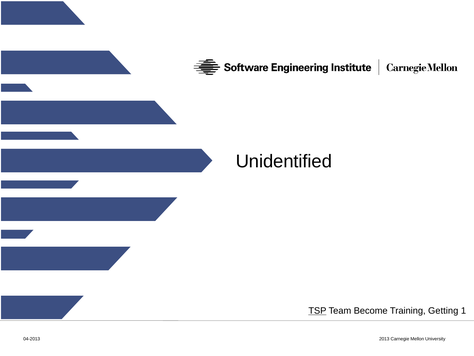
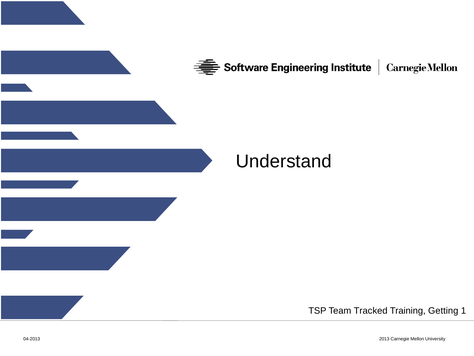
Unidentified: Unidentified -> Understand
TSP underline: present -> none
Become: Become -> Tracked
